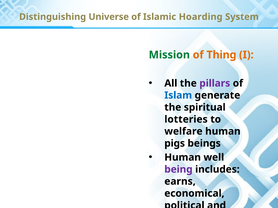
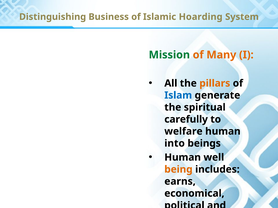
Universe: Universe -> Business
Thing: Thing -> Many
pillars colour: purple -> orange
lotteries: lotteries -> carefully
pigs: pigs -> into
being colour: purple -> orange
